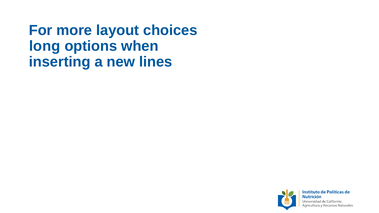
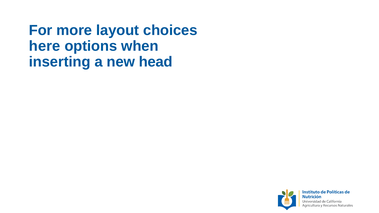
long: long -> here
lines: lines -> head
